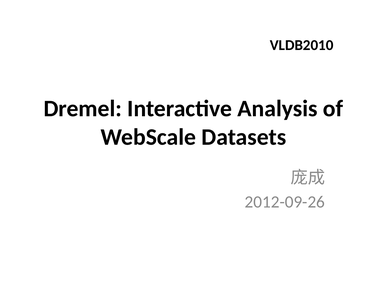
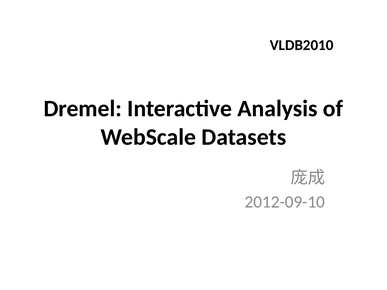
2012-09-26: 2012-09-26 -> 2012-09-10
